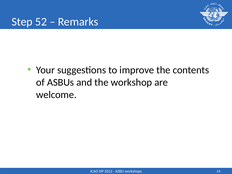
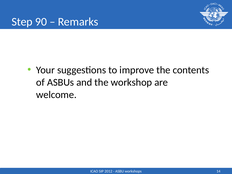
52: 52 -> 90
